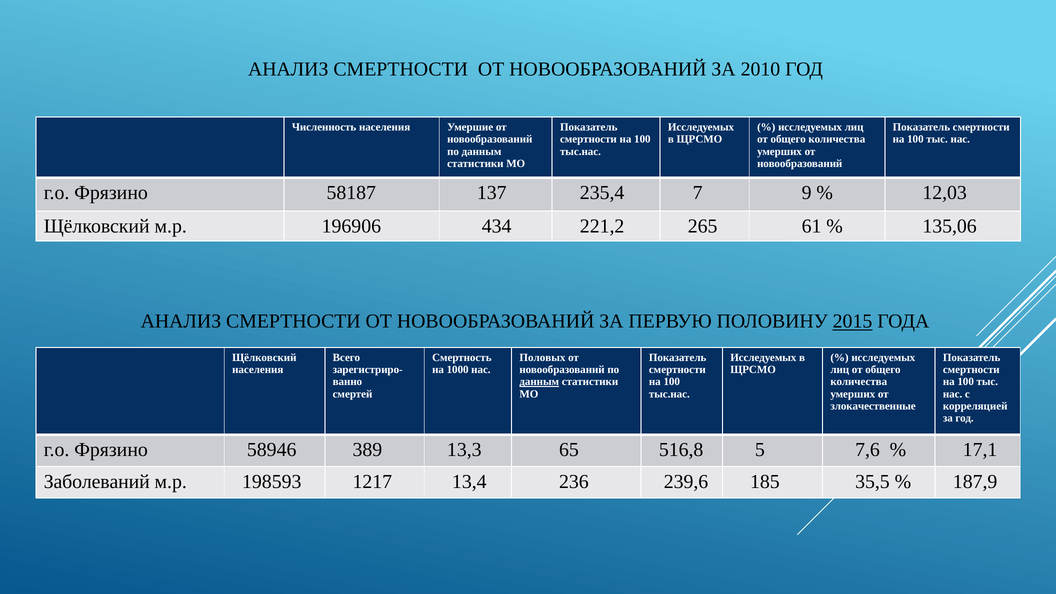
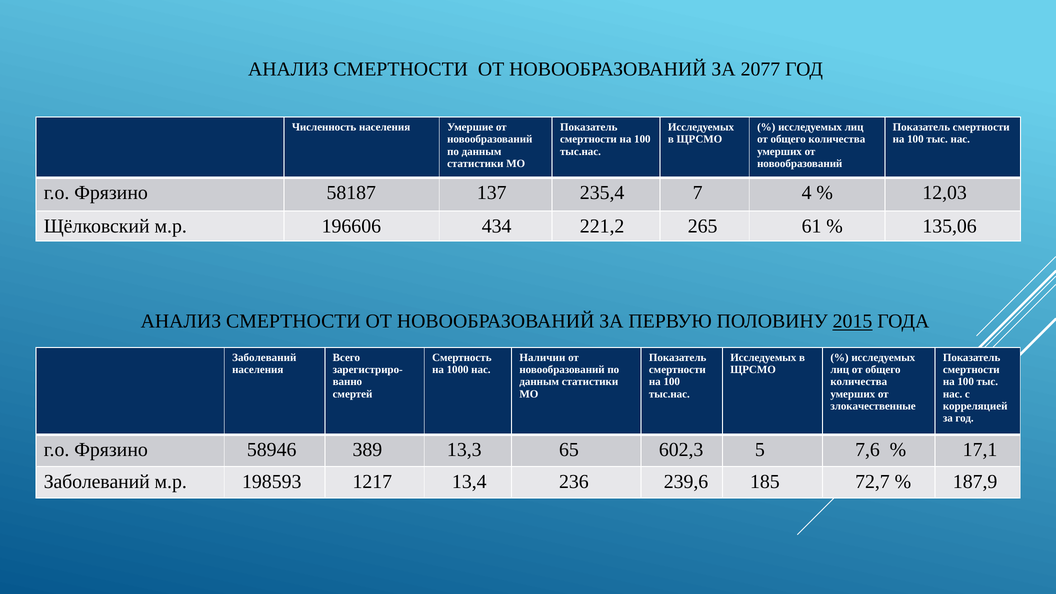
2010: 2010 -> 2077
9: 9 -> 4
196906: 196906 -> 196606
Щёлковский at (264, 358): Щёлковский -> Заболеваний
Половых: Половых -> Наличии
данным at (539, 382) underline: present -> none
516,8: 516,8 -> 602,3
35,5: 35,5 -> 72,7
